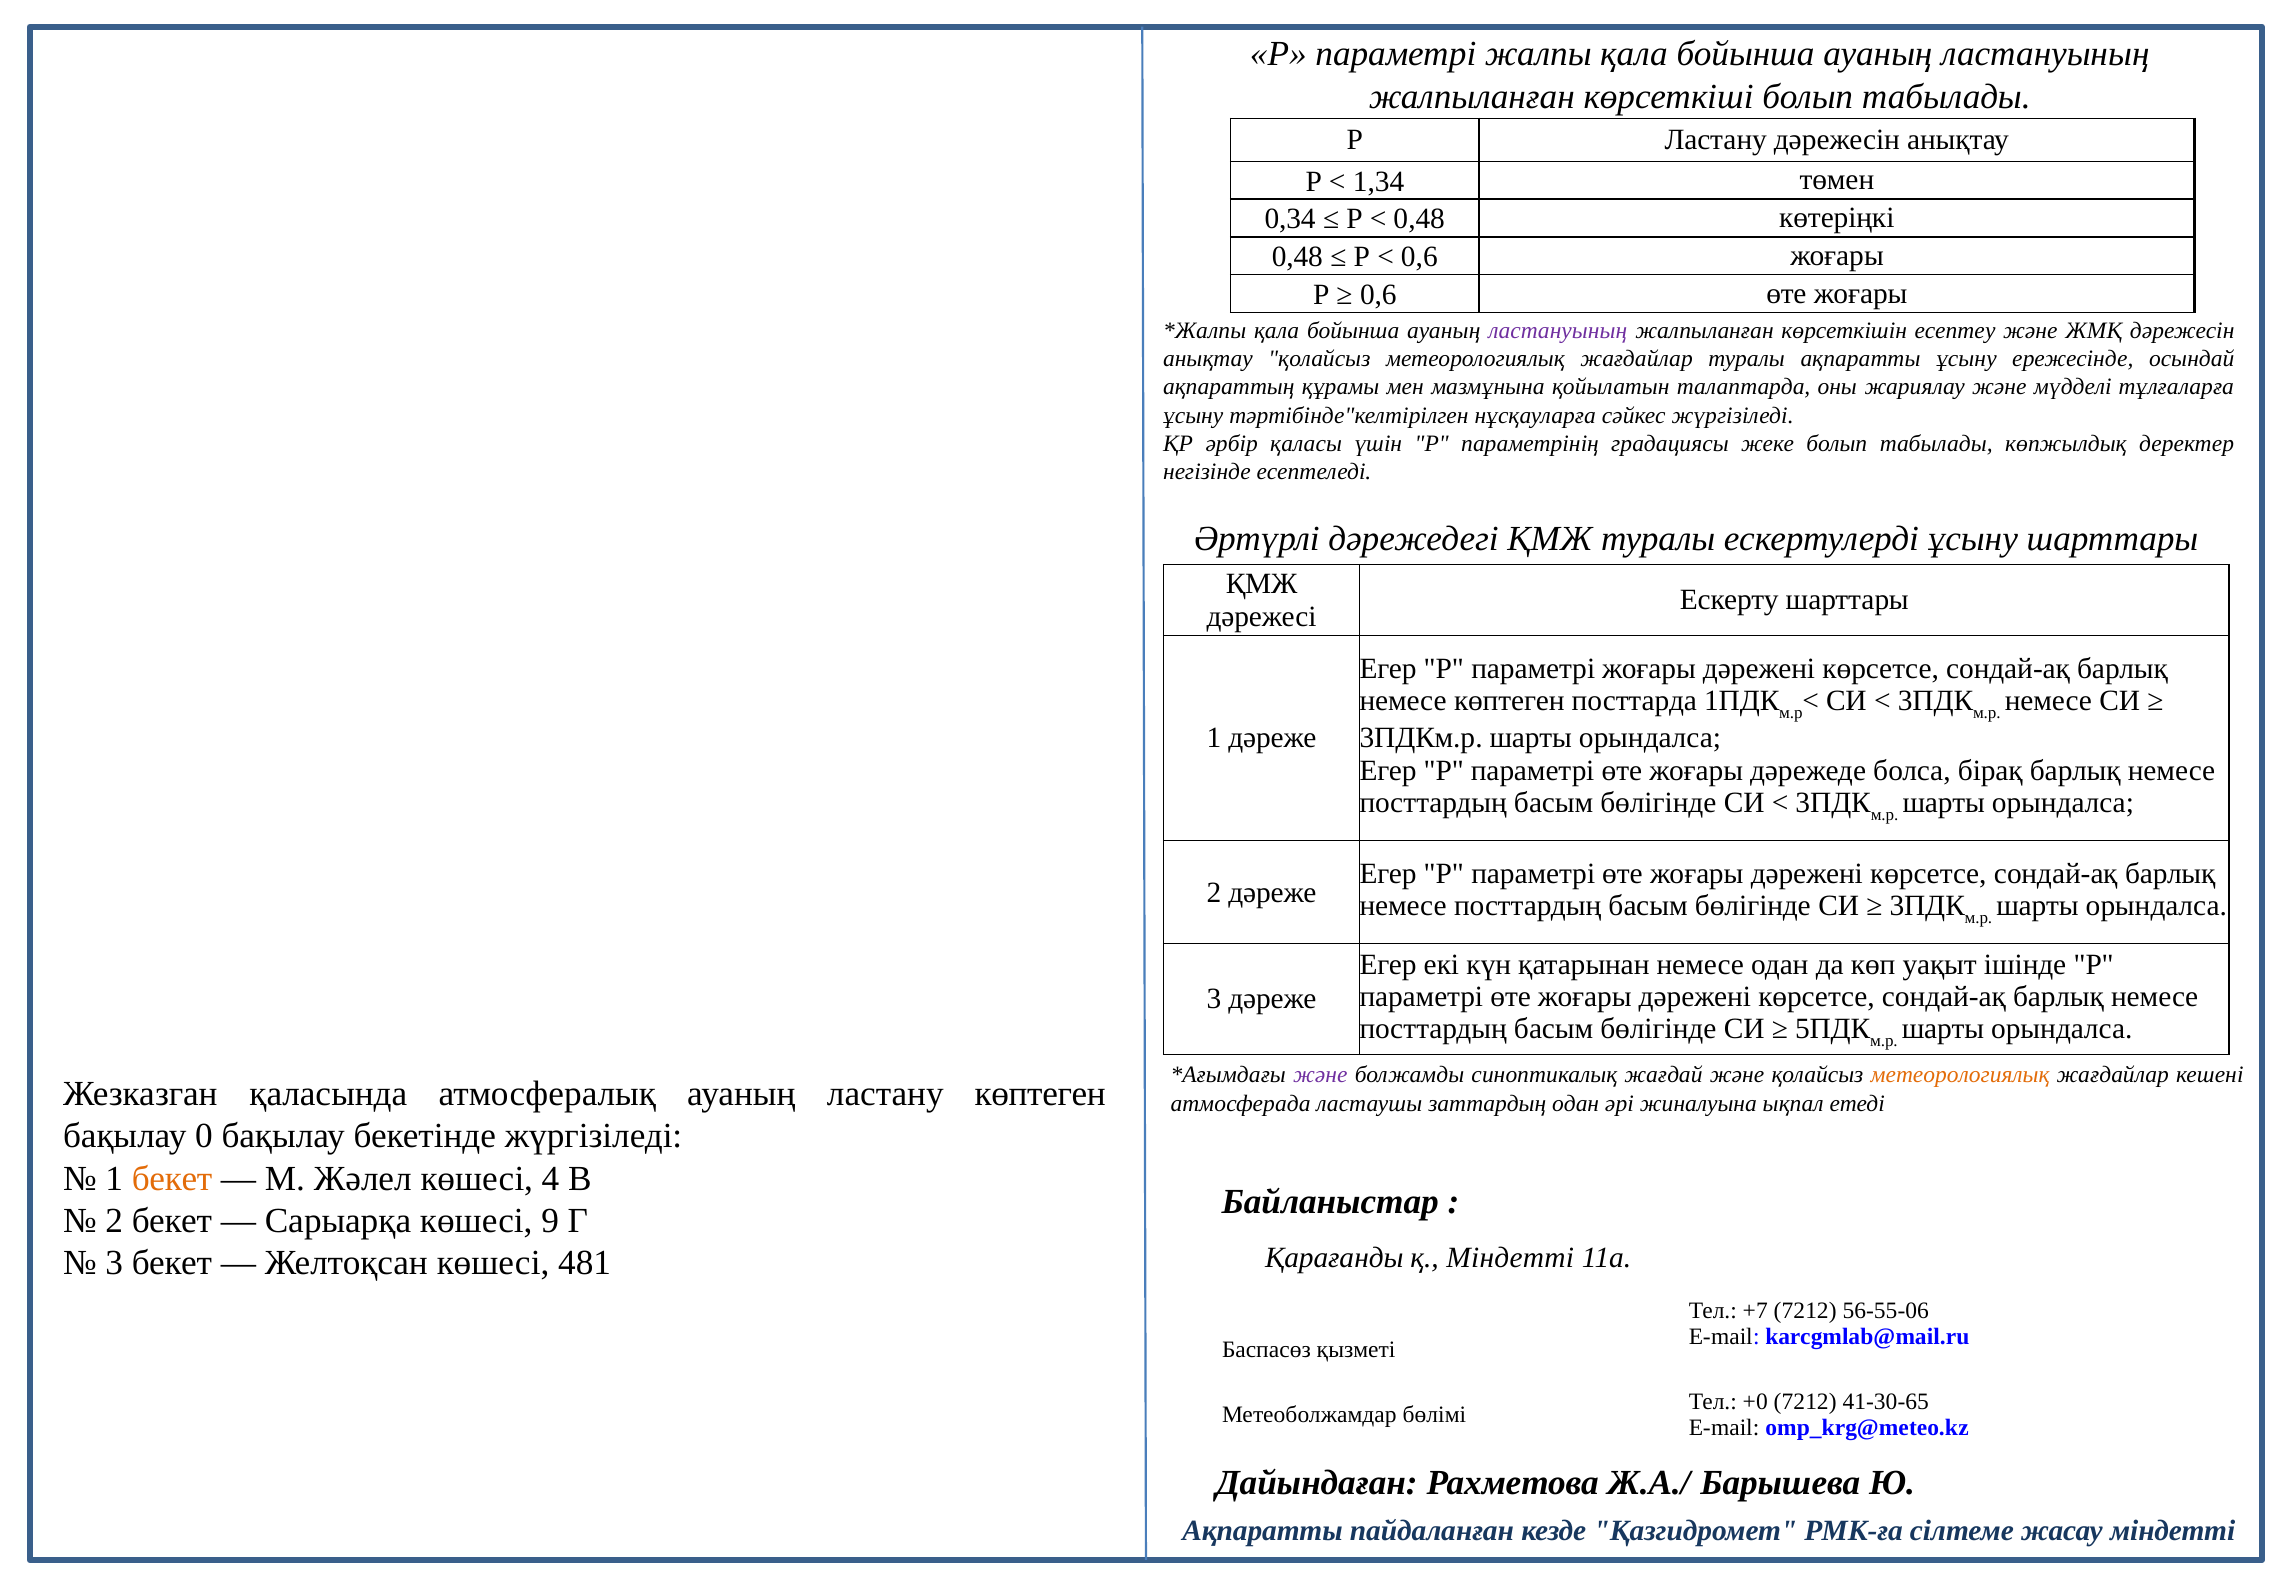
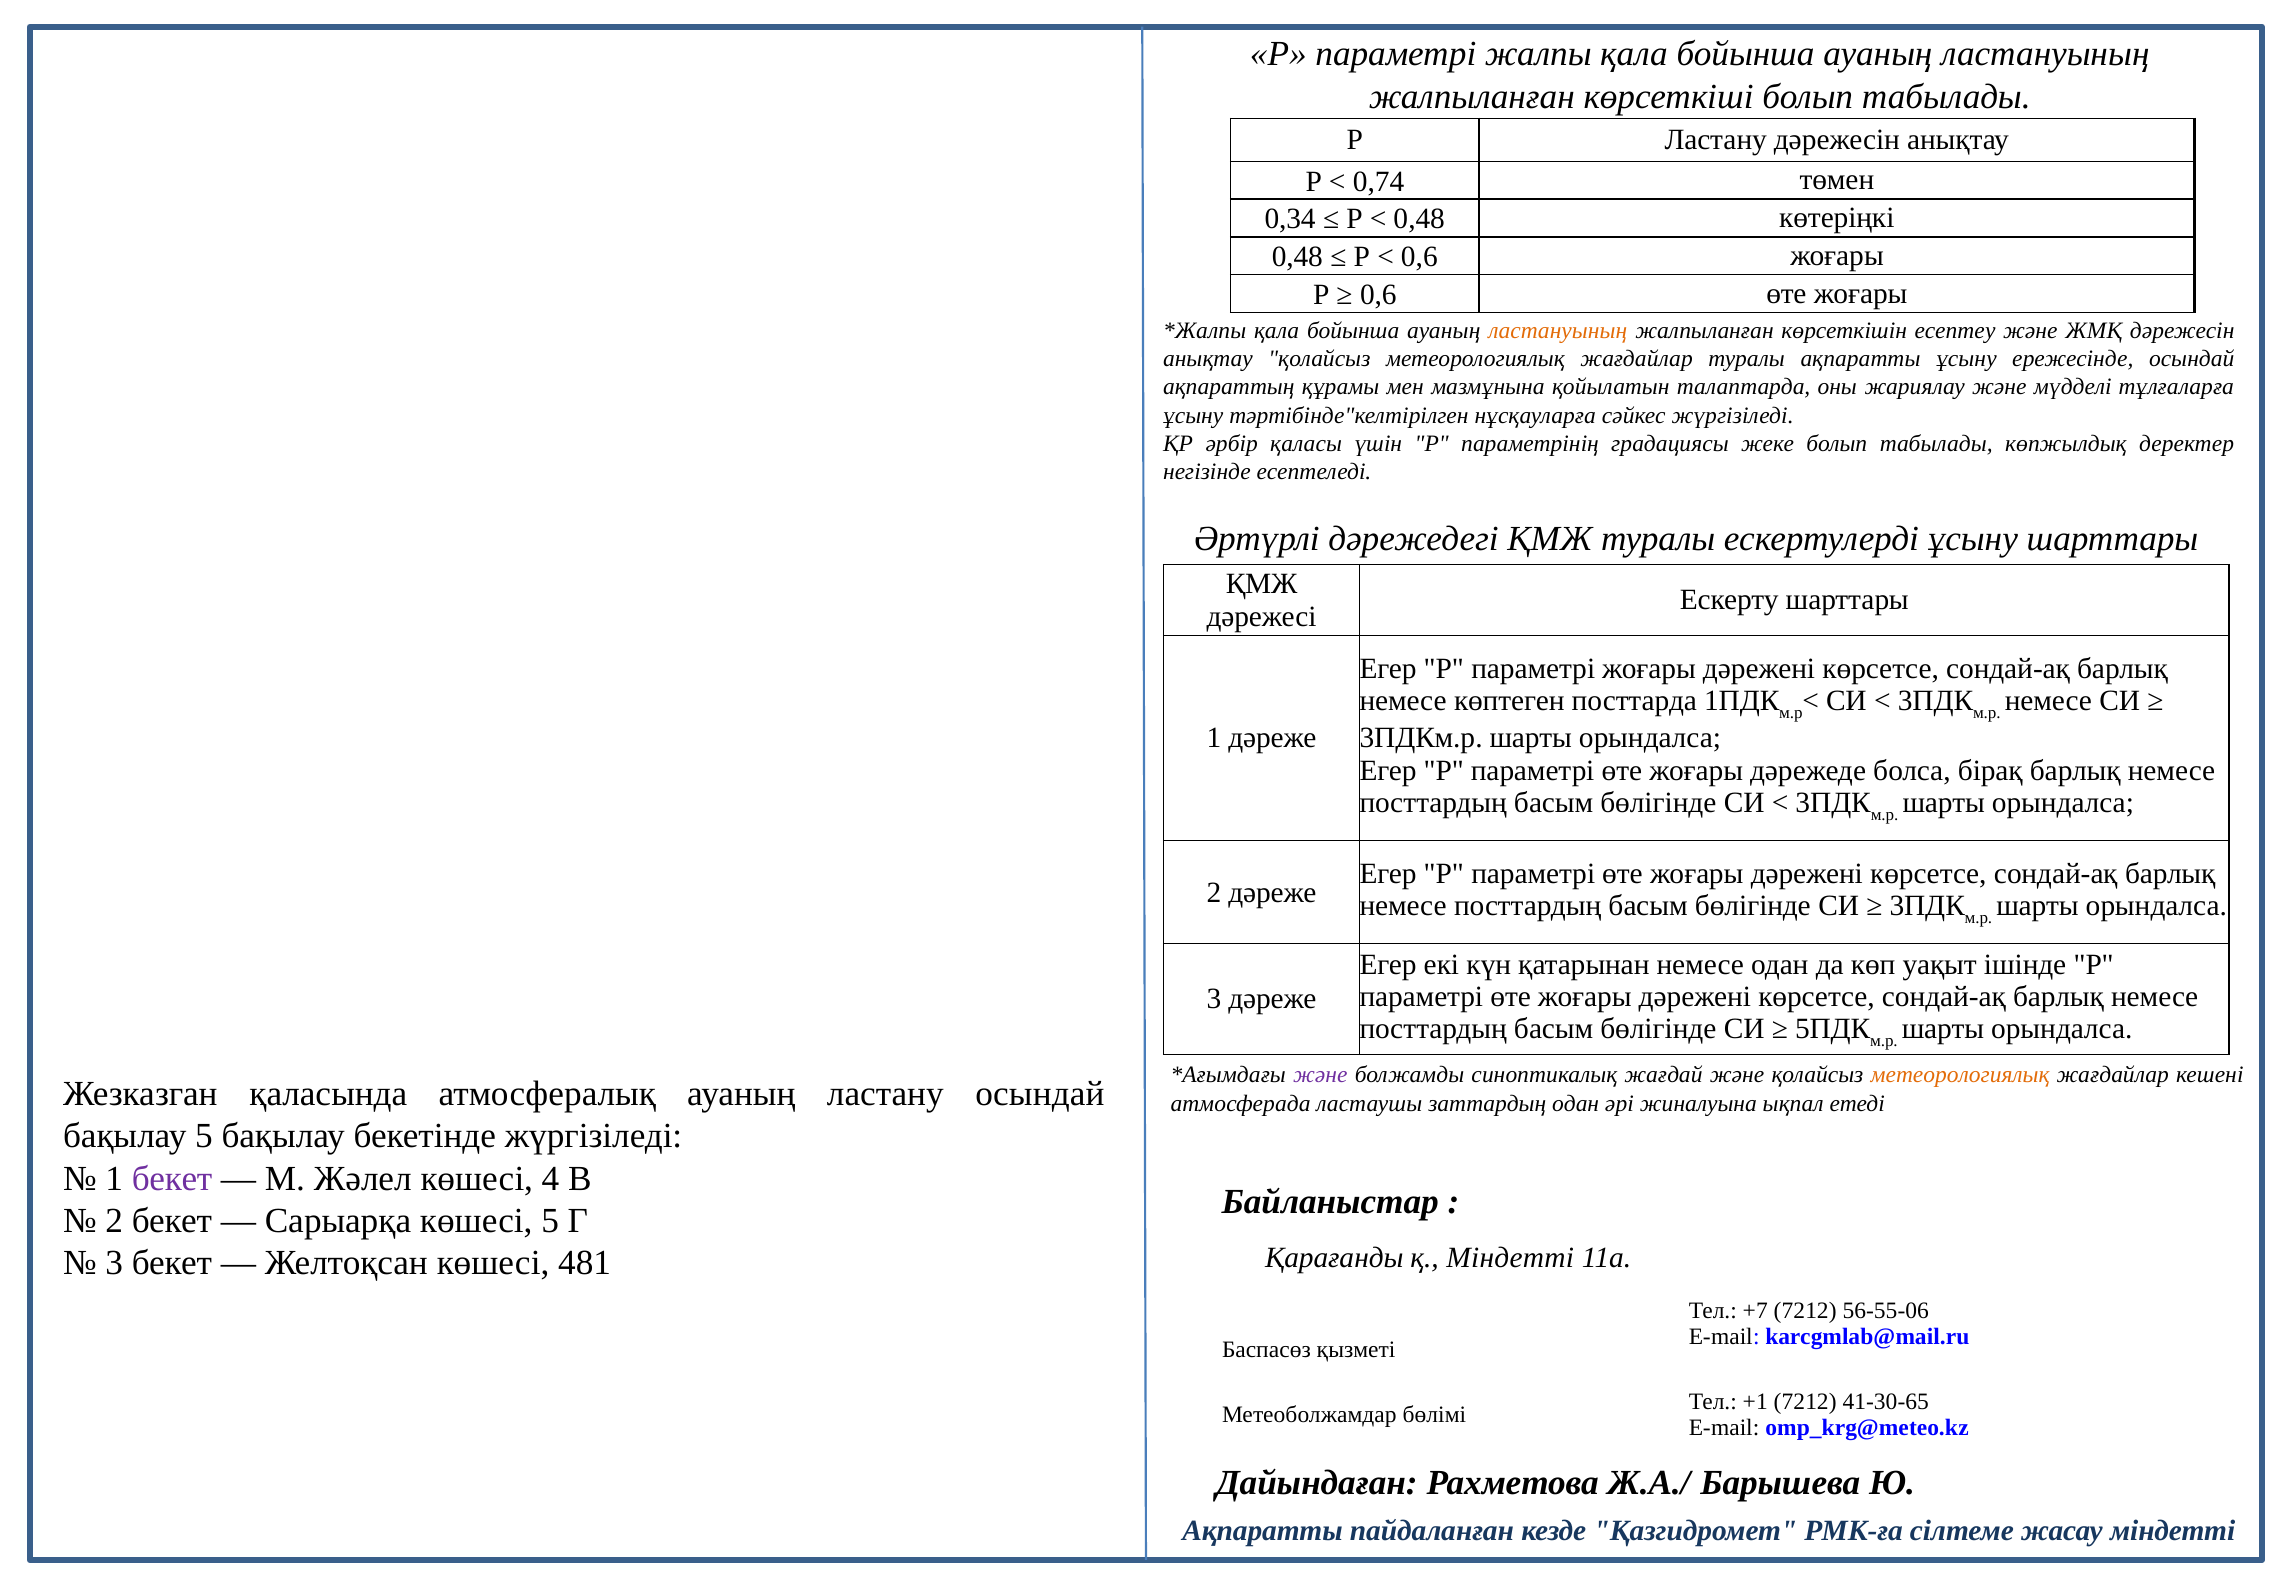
1,34: 1,34 -> 0,74
ластануының at (1558, 331) colour: purple -> orange
ластану көптеген: көптеген -> осындай
бақылау 0: 0 -> 5
бекет at (172, 1178) colour: orange -> purple
көшесі 9: 9 -> 5
+0: +0 -> +1
